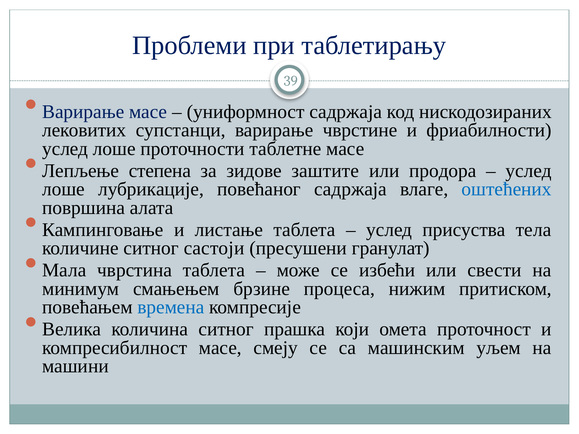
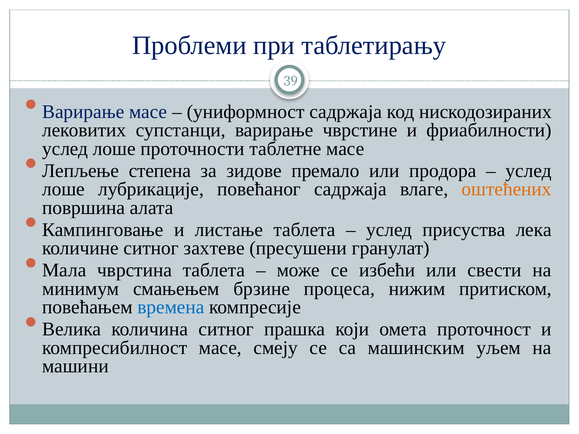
заштите: заштите -> премало
оштећених colour: blue -> orange
тела: тела -> лека
састоји: састоји -> захтеве
